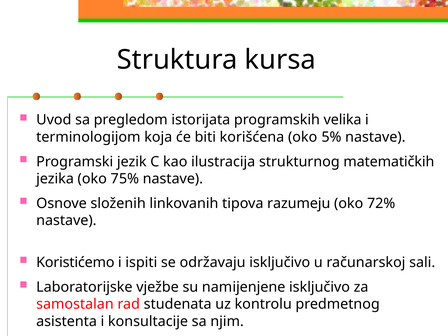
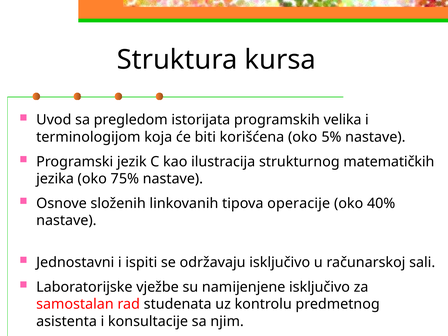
razumeju: razumeju -> operacije
72%: 72% -> 40%
Koristićemo: Koristićemo -> Jednostavni
